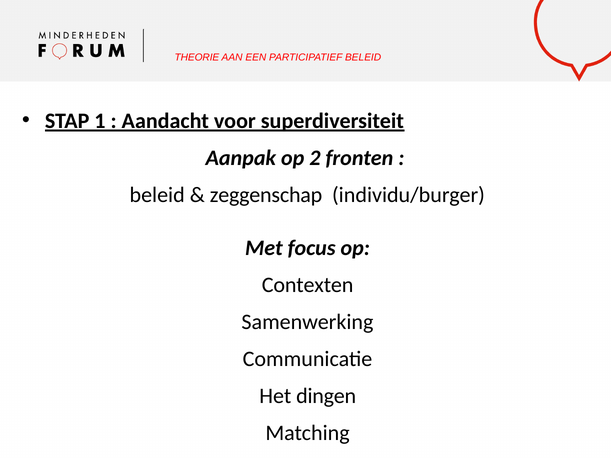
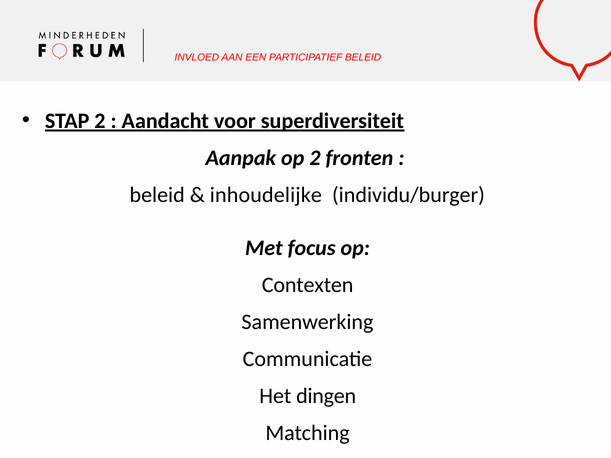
THEORIE: THEORIE -> INVLOED
STAP 1: 1 -> 2
zeggenschap: zeggenschap -> inhoudelijke
